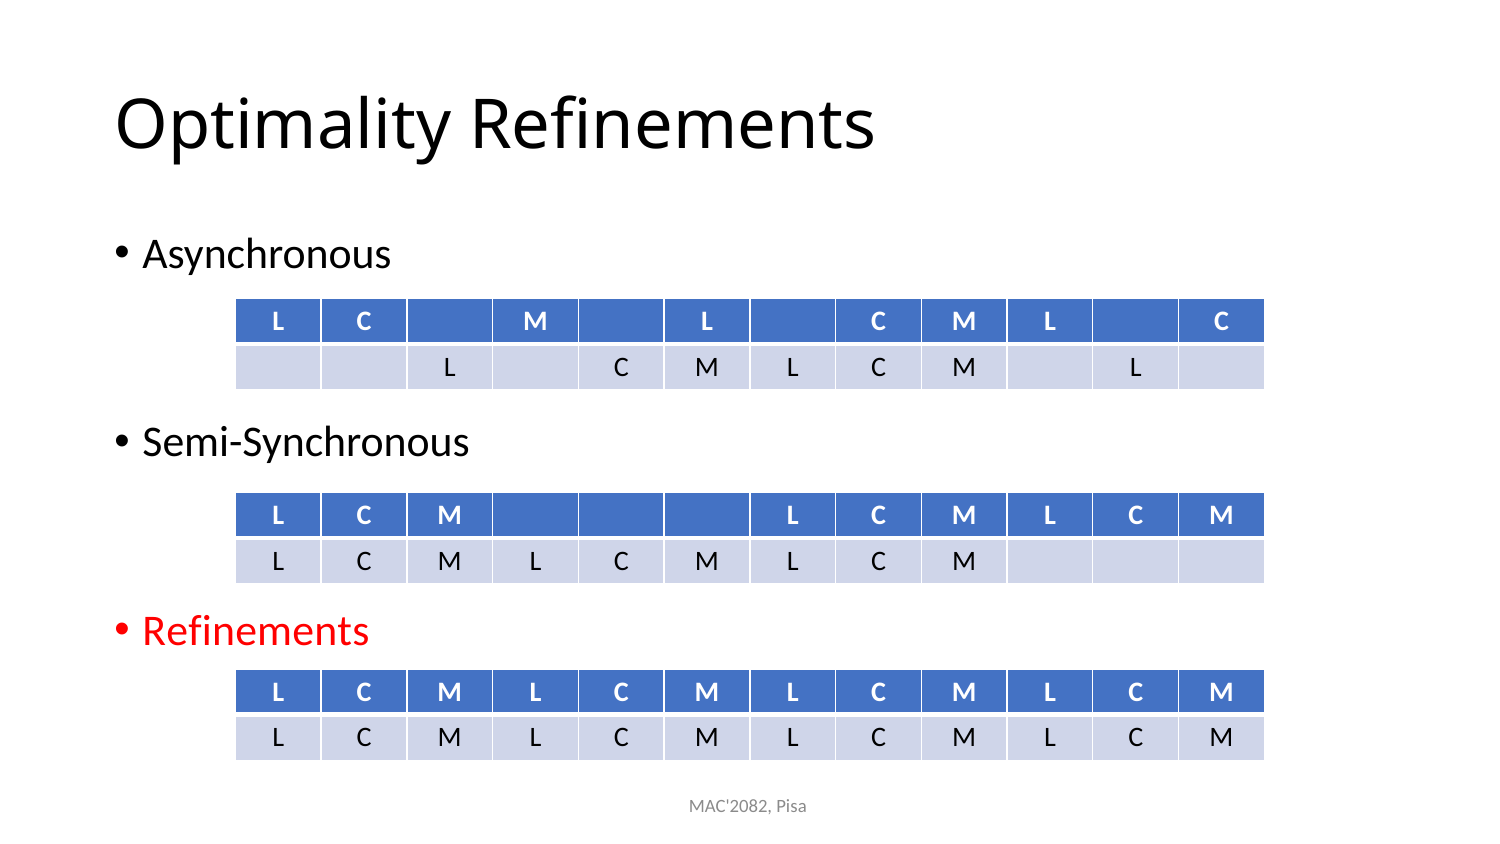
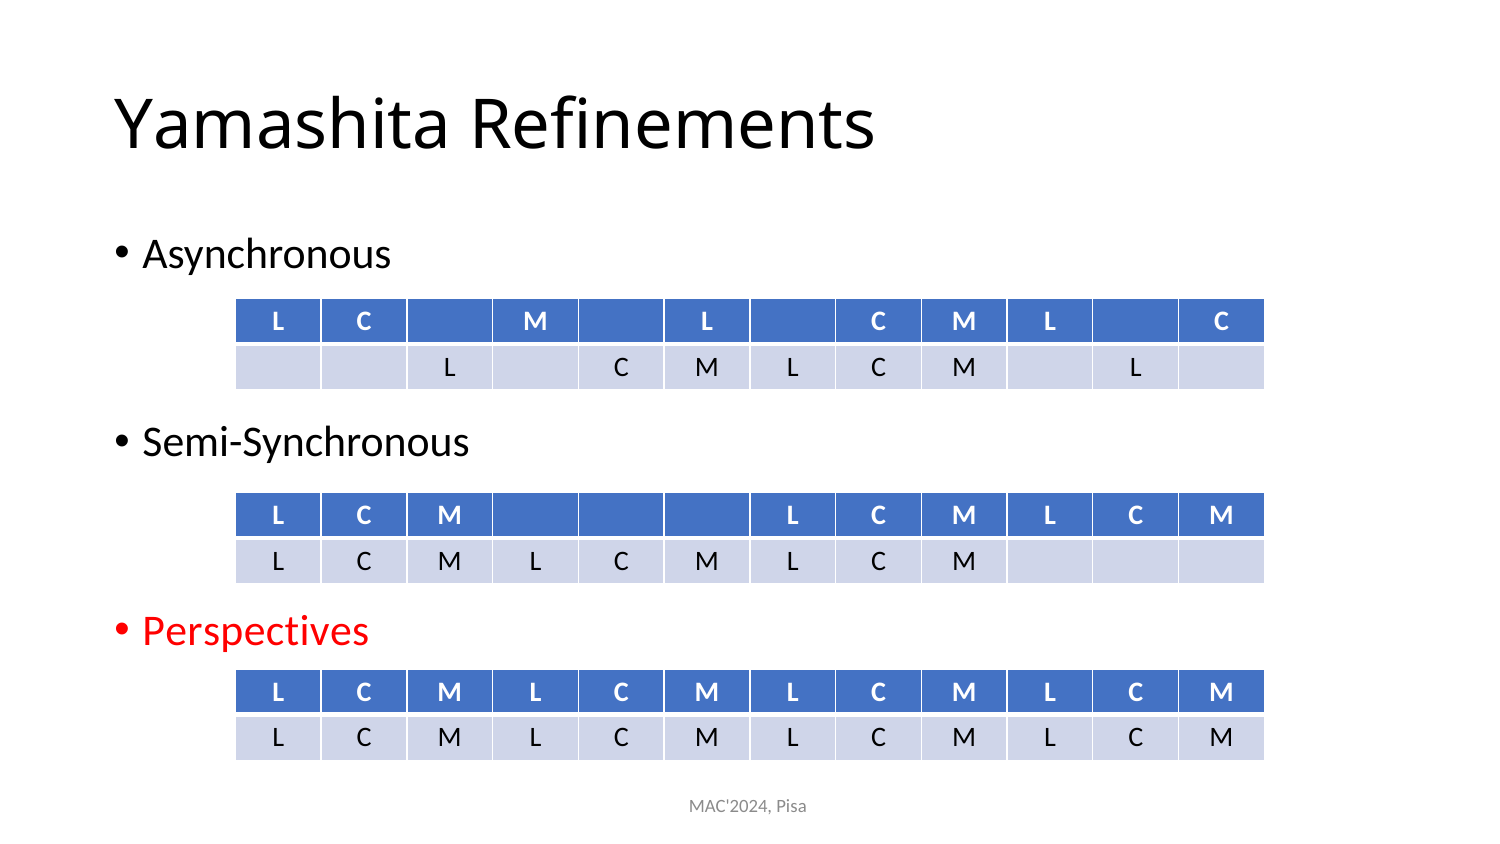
Optimality: Optimality -> Yamashita
Refinements at (256, 631): Refinements -> Perspectives
MAC'2082: MAC'2082 -> MAC'2024
